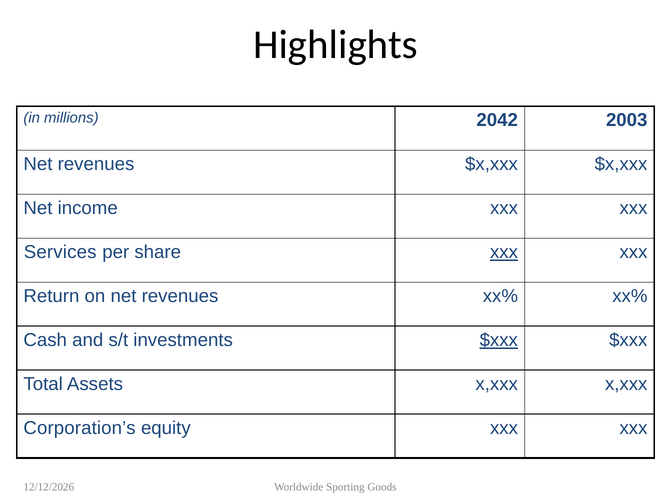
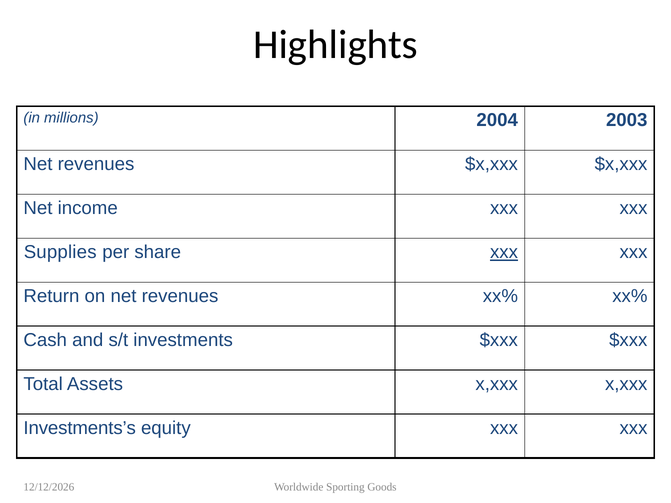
2042: 2042 -> 2004
Services: Services -> Supplies
$xxx at (499, 340) underline: present -> none
Corporation’s: Corporation’s -> Investments’s
